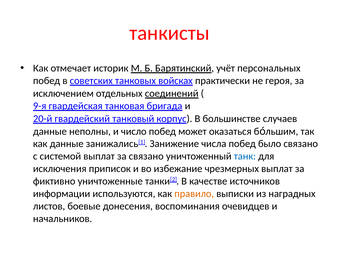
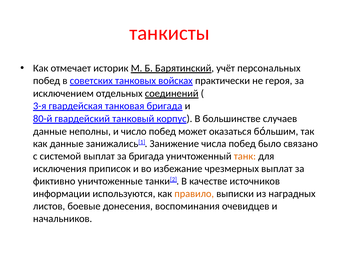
9-я: 9-я -> 3-я
20-й: 20-й -> 80-й
за связано: связано -> бригада
танк colour: blue -> orange
